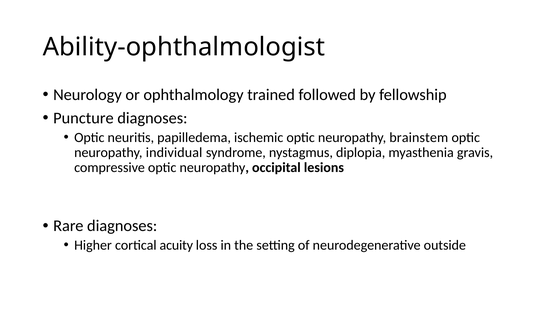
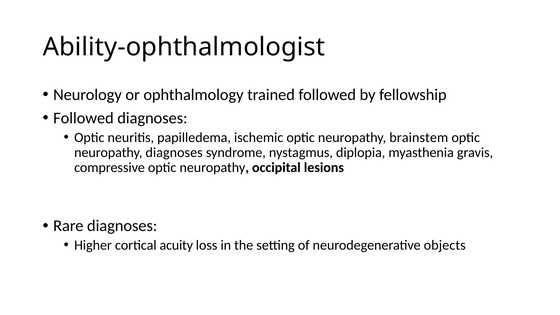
Puncture at (83, 118): Puncture -> Followed
neuropathy individual: individual -> diagnoses
outside: outside -> objects
